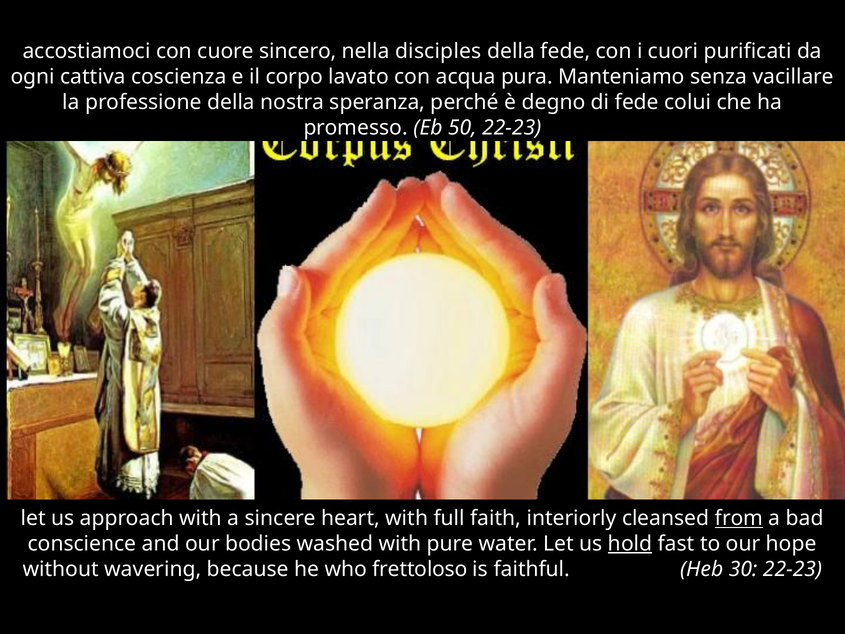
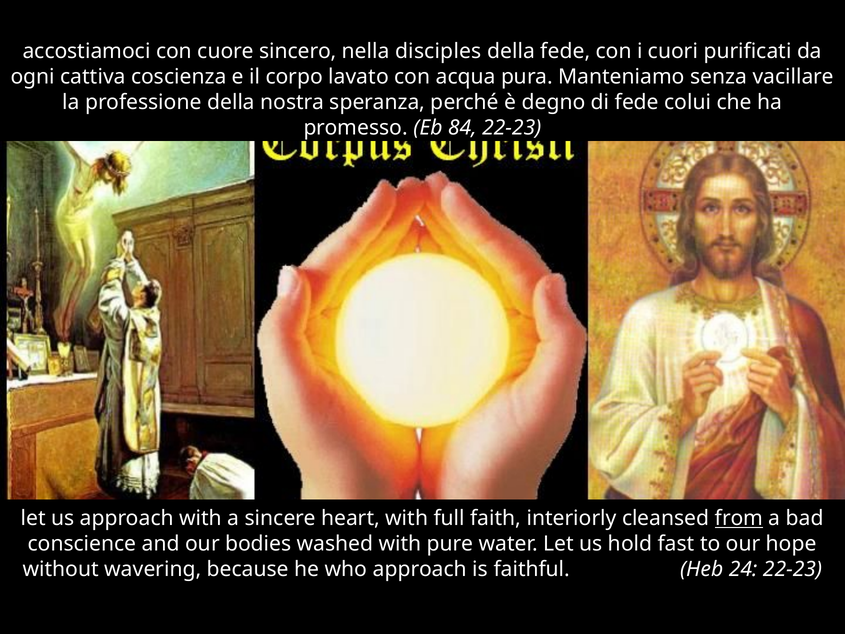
50: 50 -> 84
hold underline: present -> none
who frettoloso: frettoloso -> approach
30: 30 -> 24
